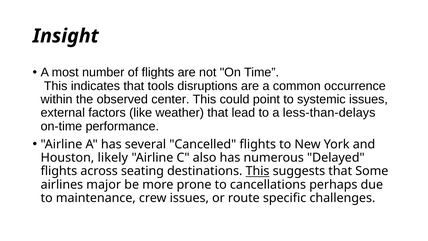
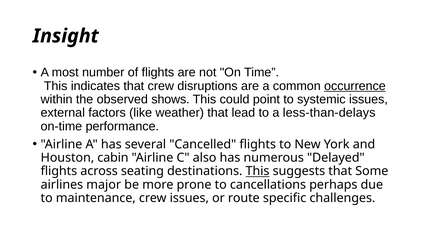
that tools: tools -> crew
occurrence underline: none -> present
center: center -> shows
likely: likely -> cabin
